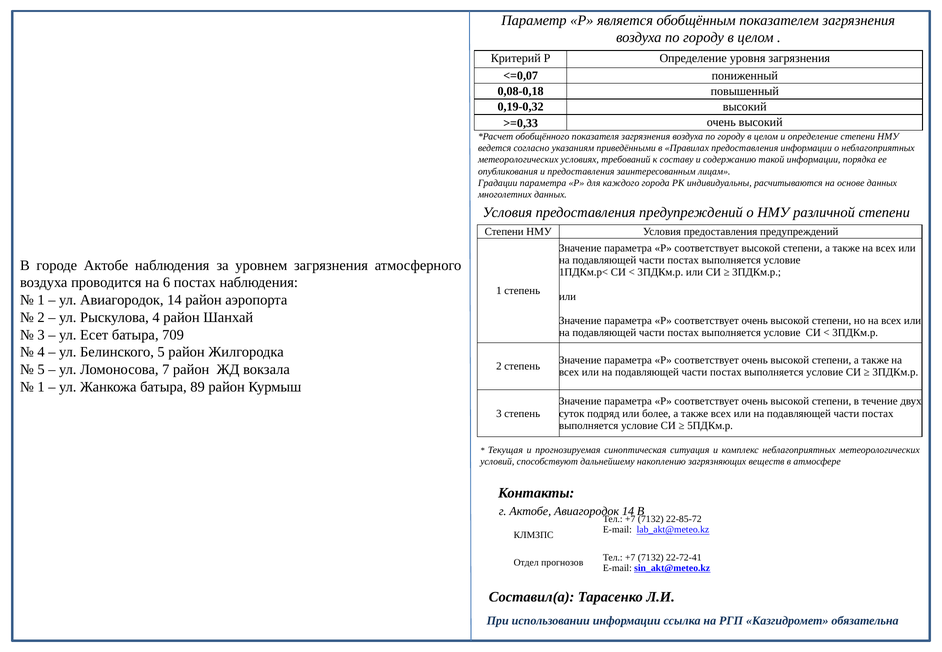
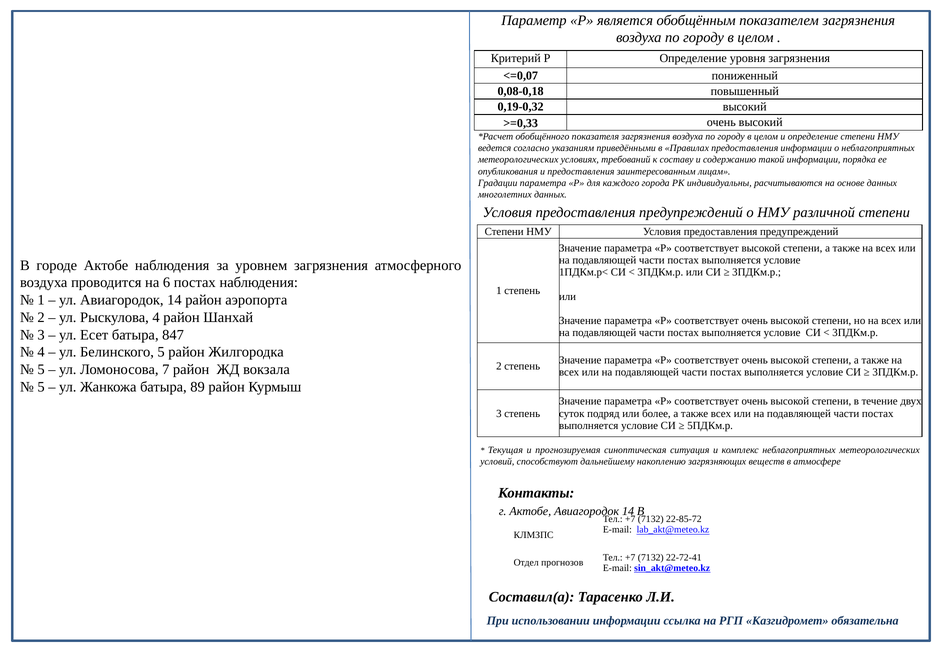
709: 709 -> 847
1 at (41, 387): 1 -> 5
